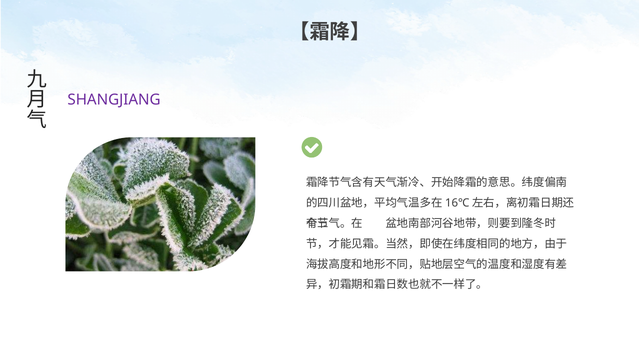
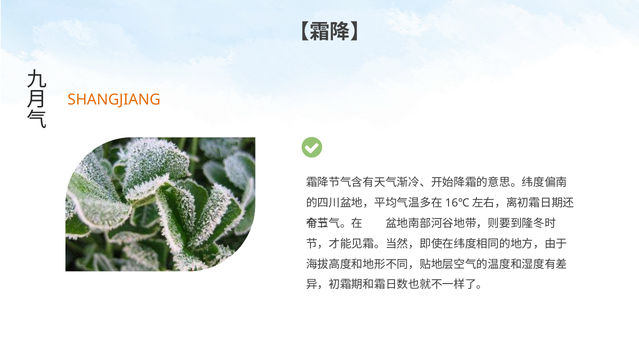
SHANGJIANG colour: purple -> orange
